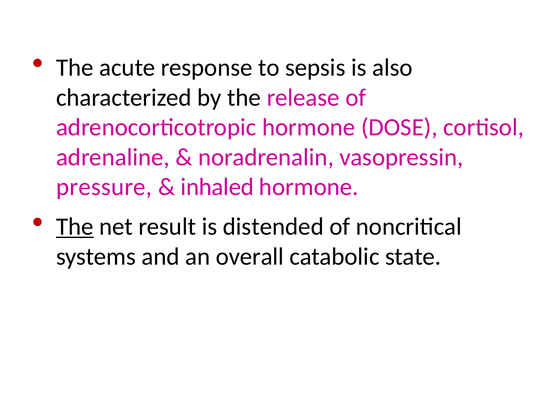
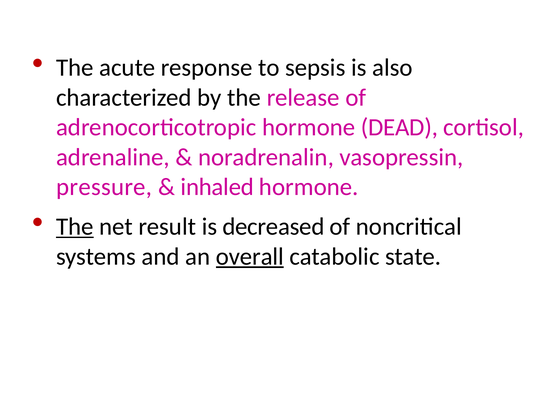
DOSE: DOSE -> DEAD
distended: distended -> decreased
overall underline: none -> present
